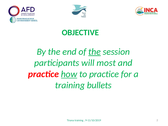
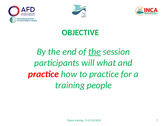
most: most -> what
how underline: present -> none
bullets: bullets -> people
